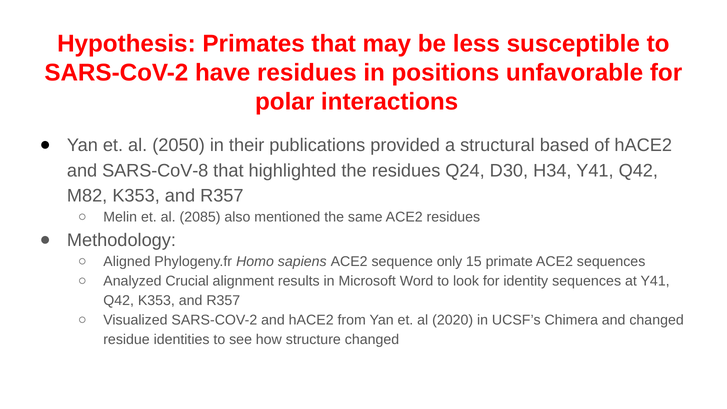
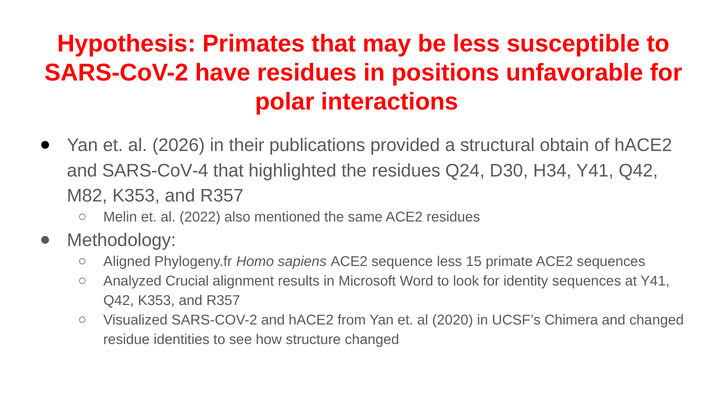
2050: 2050 -> 2026
based: based -> obtain
SARS-CoV-8: SARS-CoV-8 -> SARS-CoV-4
2085: 2085 -> 2022
sequence only: only -> less
